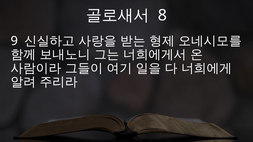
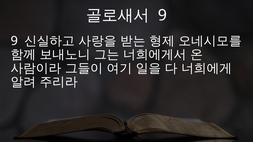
8 at (162, 15): 8 -> 9
